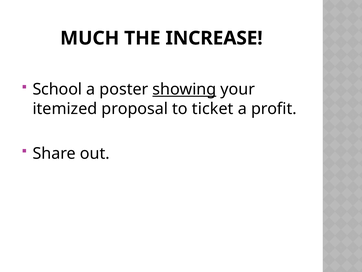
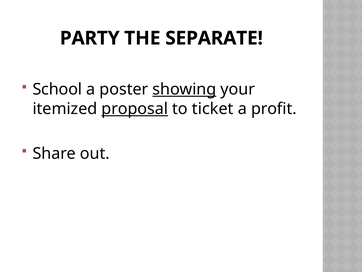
MUCH: MUCH -> PARTY
INCREASE: INCREASE -> SEPARATE
proposal underline: none -> present
